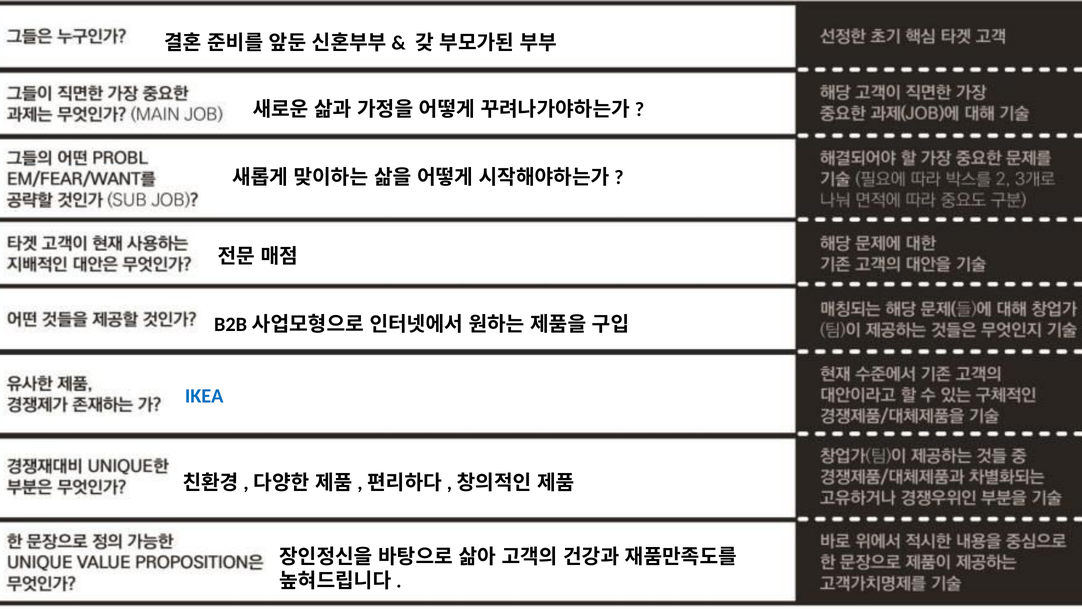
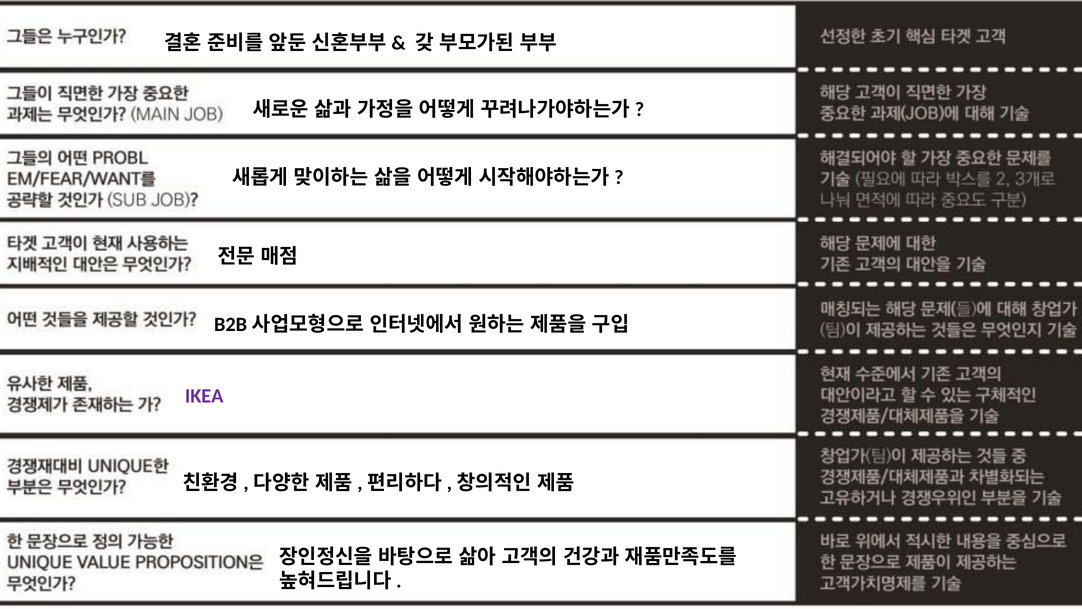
IKEA colour: blue -> purple
